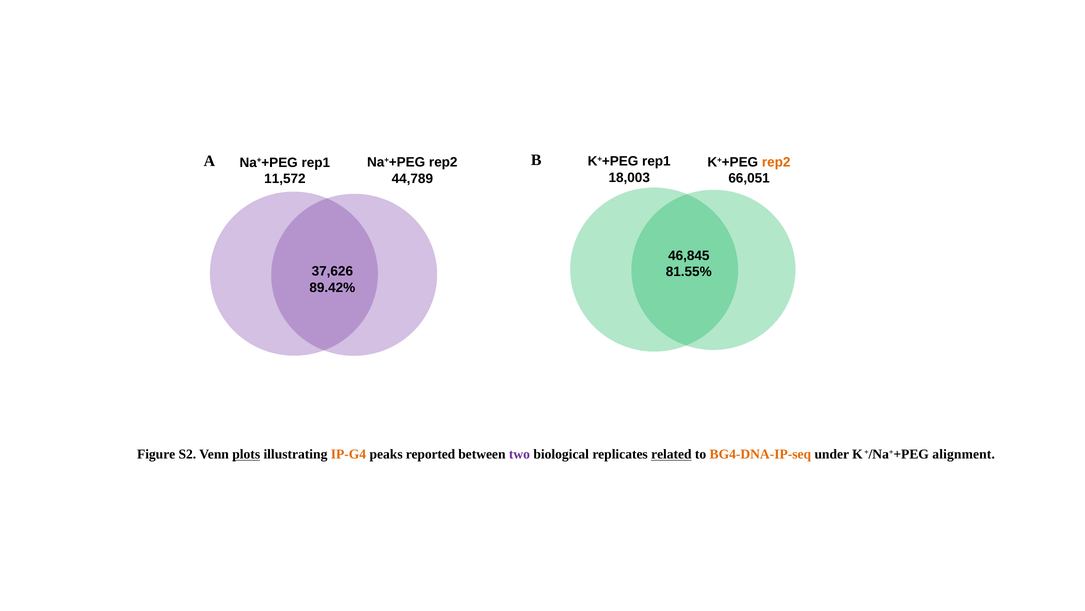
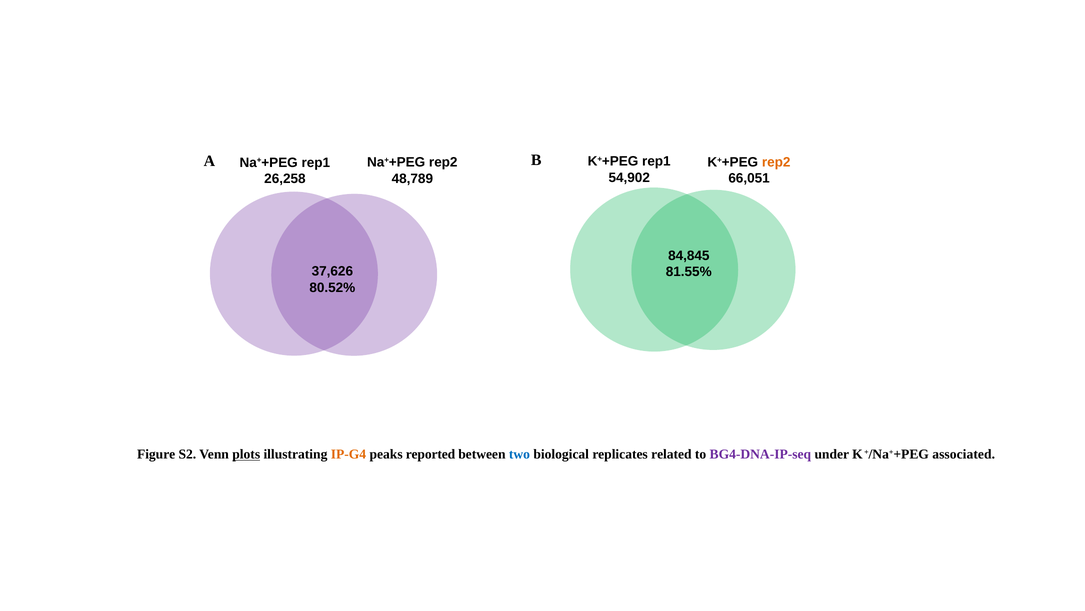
18,003: 18,003 -> 54,902
44,789: 44,789 -> 48,789
11,572: 11,572 -> 26,258
46,845: 46,845 -> 84,845
89.42%: 89.42% -> 80.52%
two colour: purple -> blue
related underline: present -> none
BG4-DNA-IP-seq colour: orange -> purple
alignment: alignment -> associated
